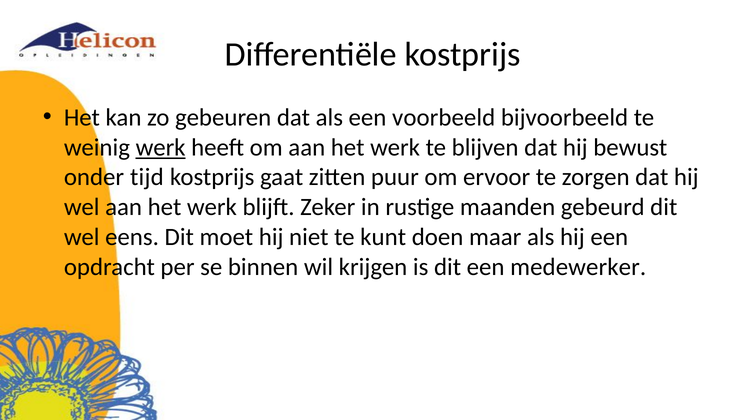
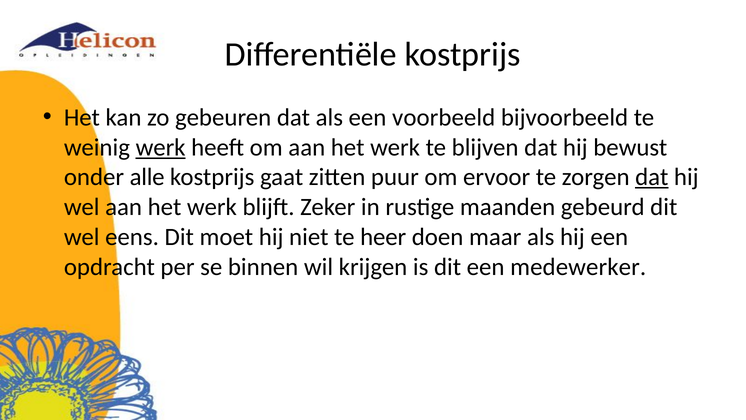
tijd: tijd -> alle
dat at (652, 177) underline: none -> present
kunt: kunt -> heer
